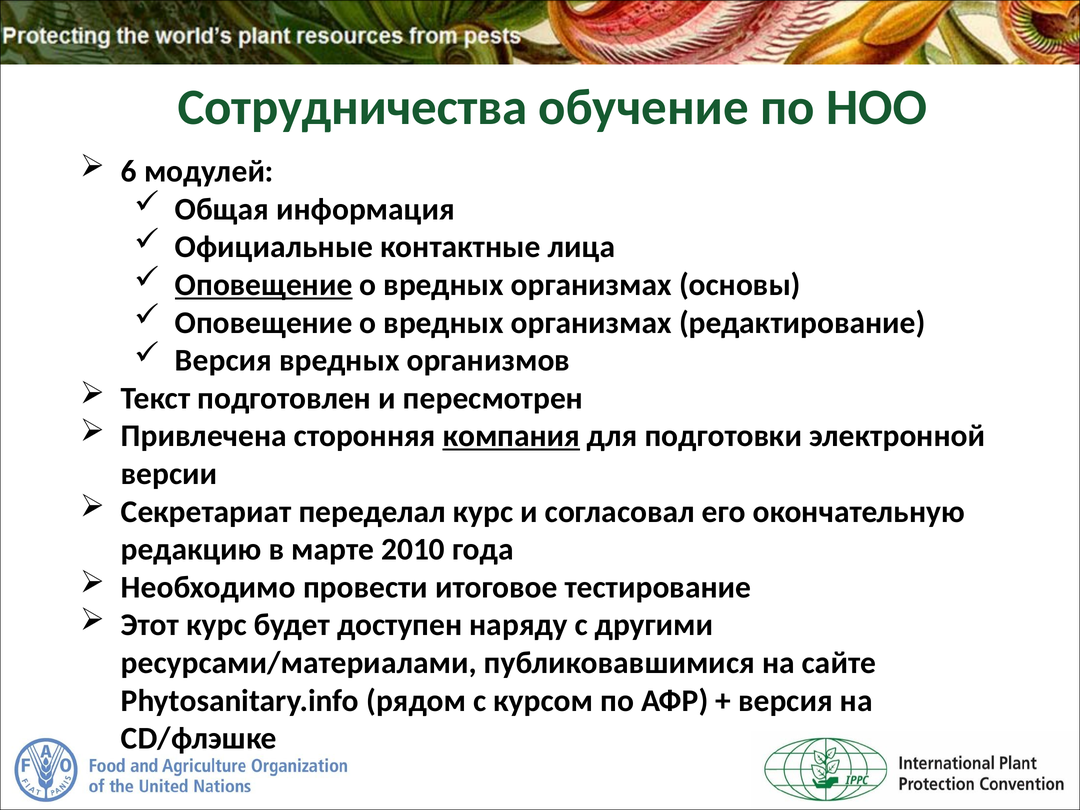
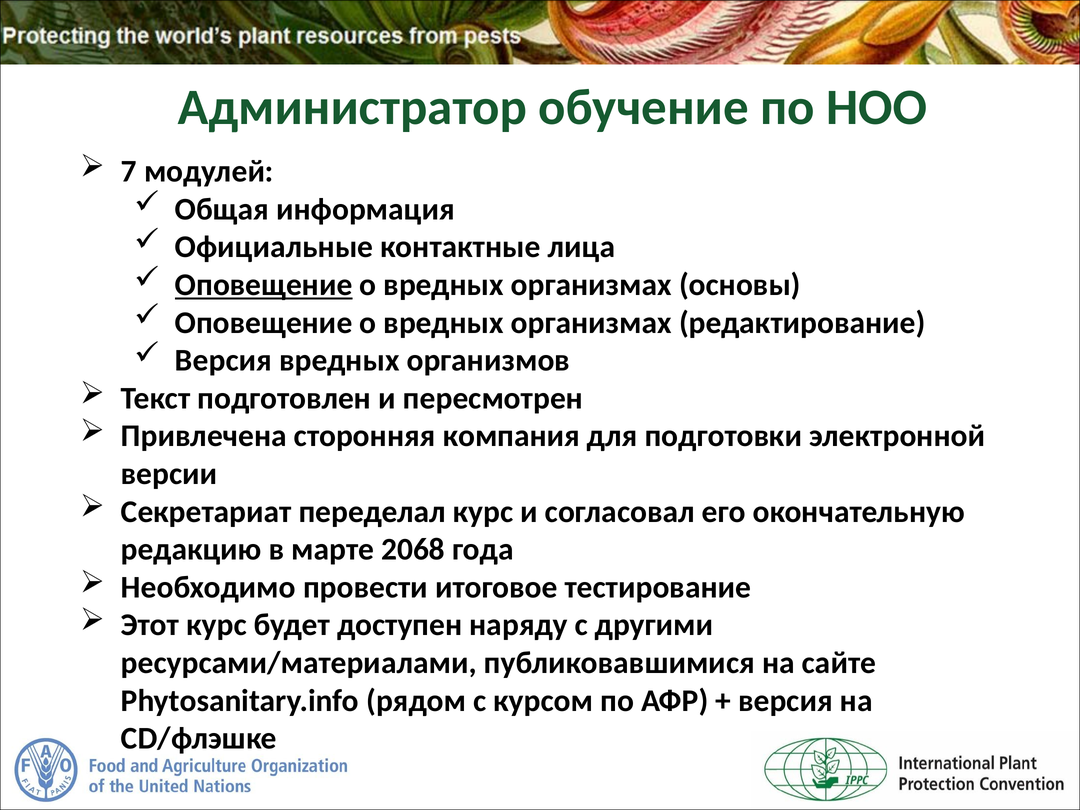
Сотрудничества: Сотрудничества -> Администратор
6: 6 -> 7
компания underline: present -> none
2010: 2010 -> 2068
